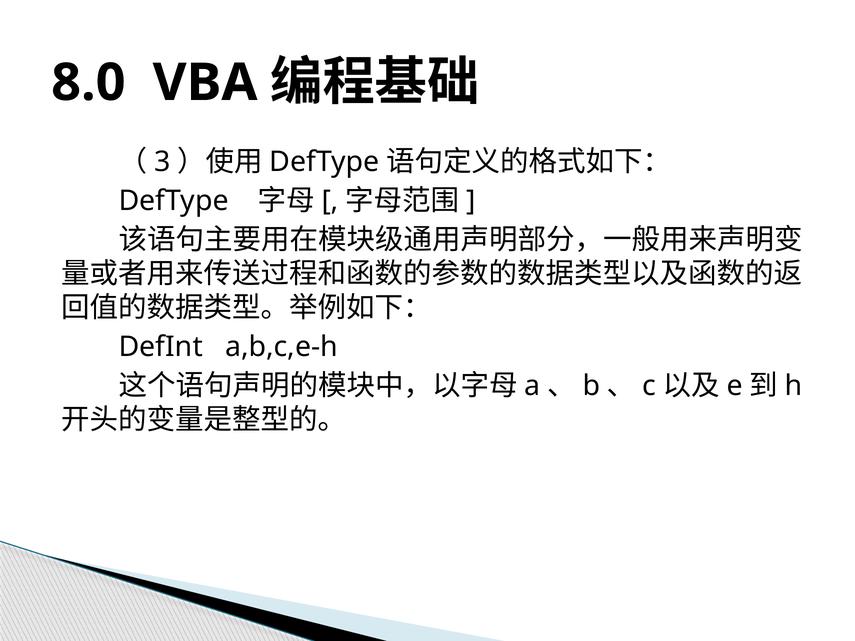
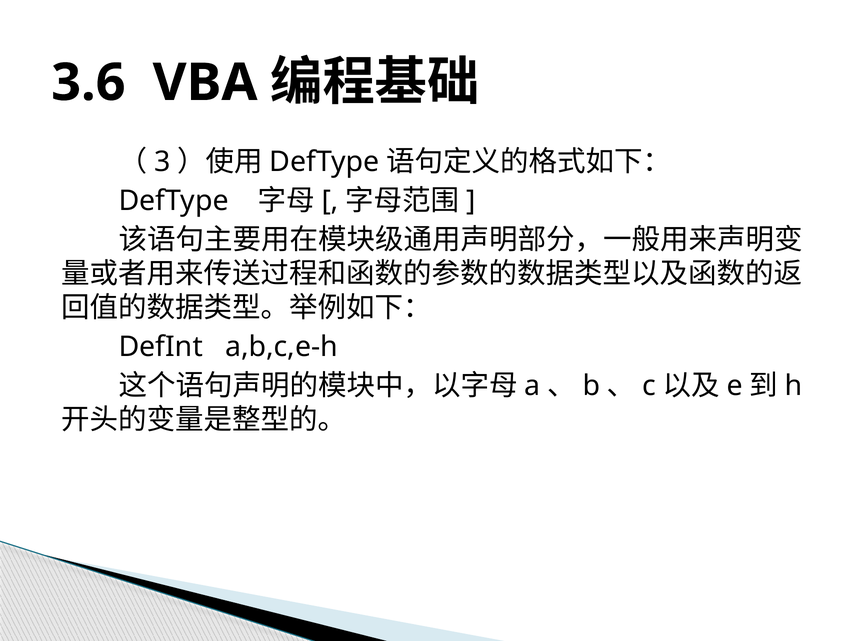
8.0: 8.0 -> 3.6
